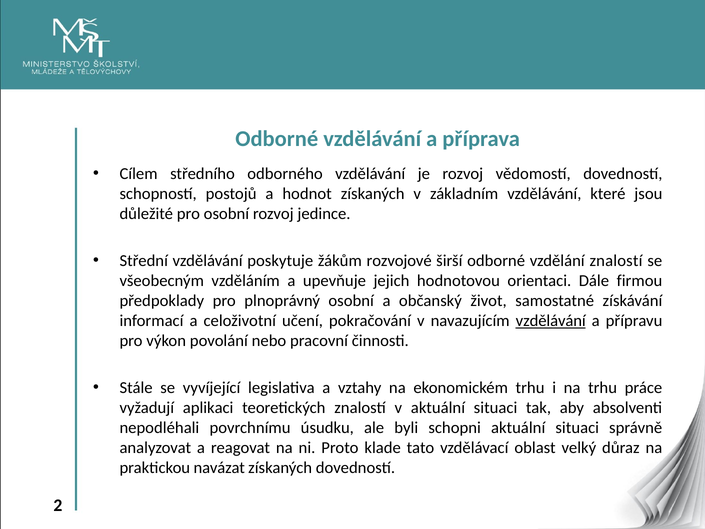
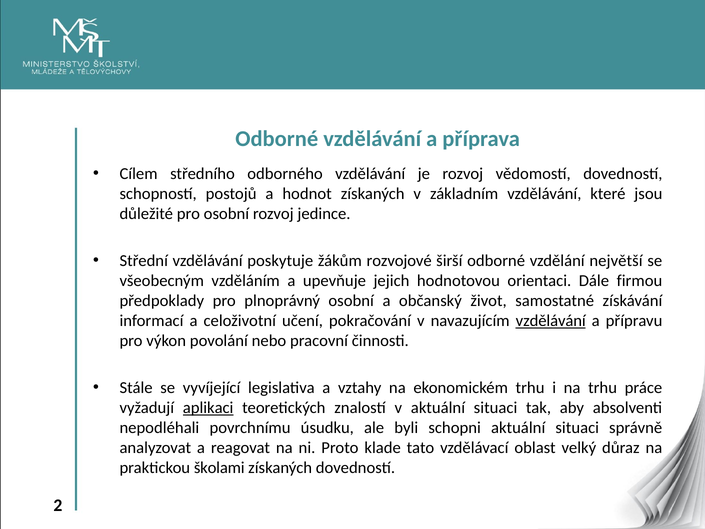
vzdělání znalostí: znalostí -> největší
aplikaci underline: none -> present
navázat: navázat -> školami
